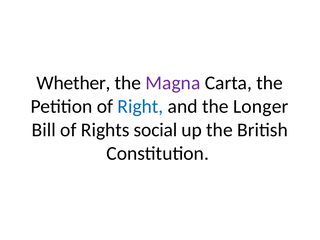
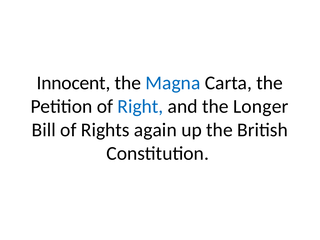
Whether: Whether -> Innocent
Magna colour: purple -> blue
social: social -> again
